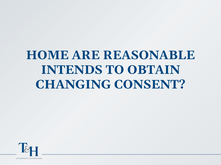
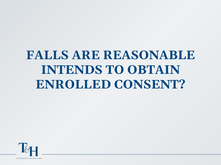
HOME: HOME -> FALLS
CHANGING: CHANGING -> ENROLLED
